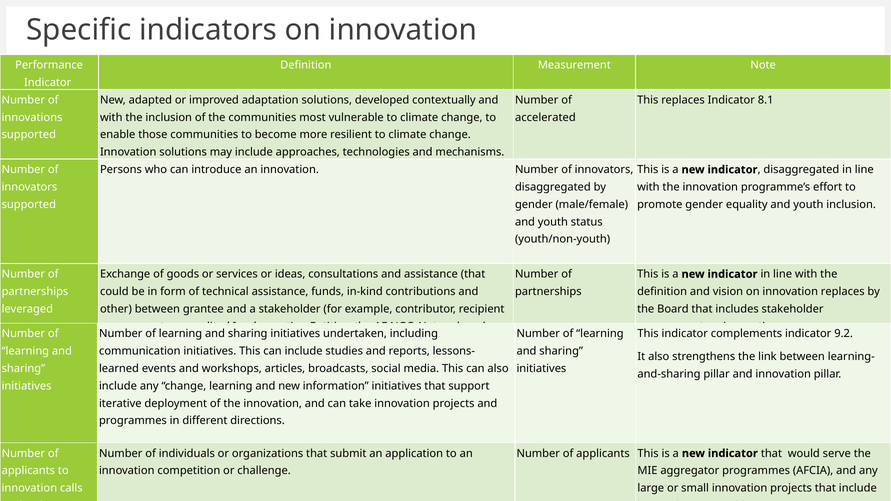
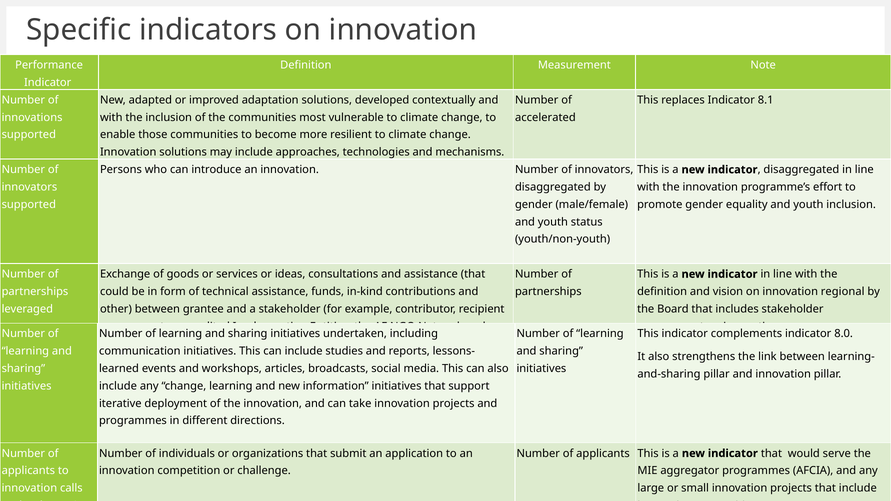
innovation replaces: replaces -> regional
9.2: 9.2 -> 8.0
